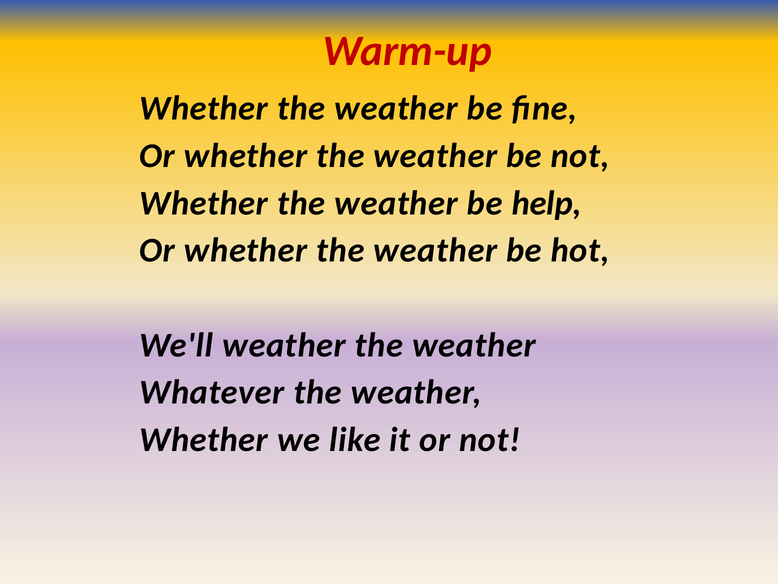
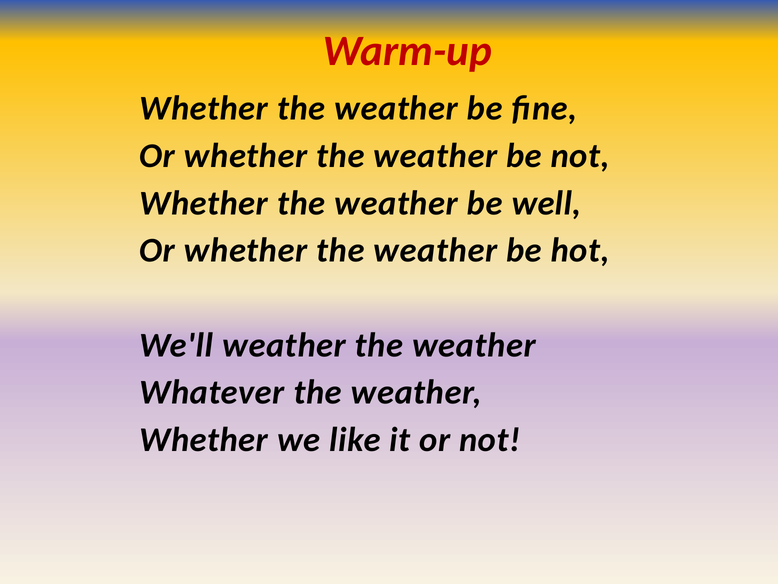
help: help -> well
